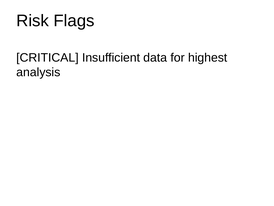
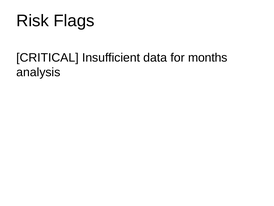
highest: highest -> months
